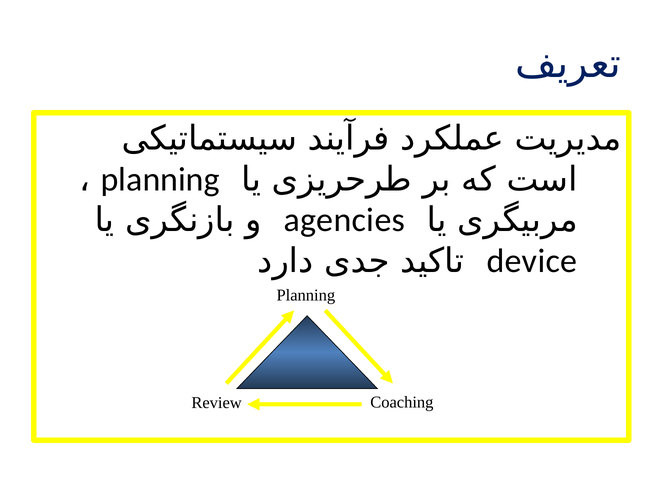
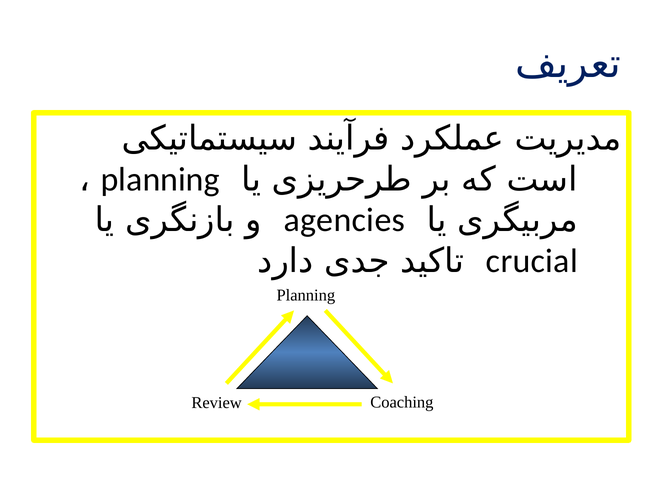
device: device -> crucial
